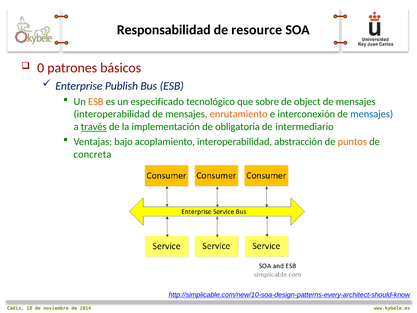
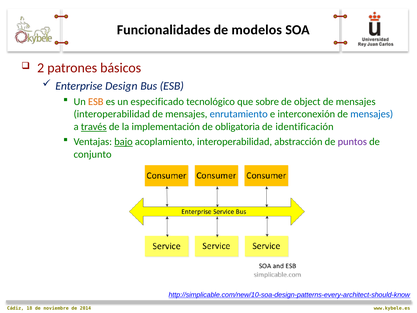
Responsabilidad: Responsabilidad -> Funcionalidades
resource: resource -> modelos
0: 0 -> 2
Publish: Publish -> Design
enrutamiento colour: orange -> blue
intermediario: intermediario -> identificación
bajo underline: none -> present
puntos colour: orange -> purple
concreta: concreta -> conjunto
